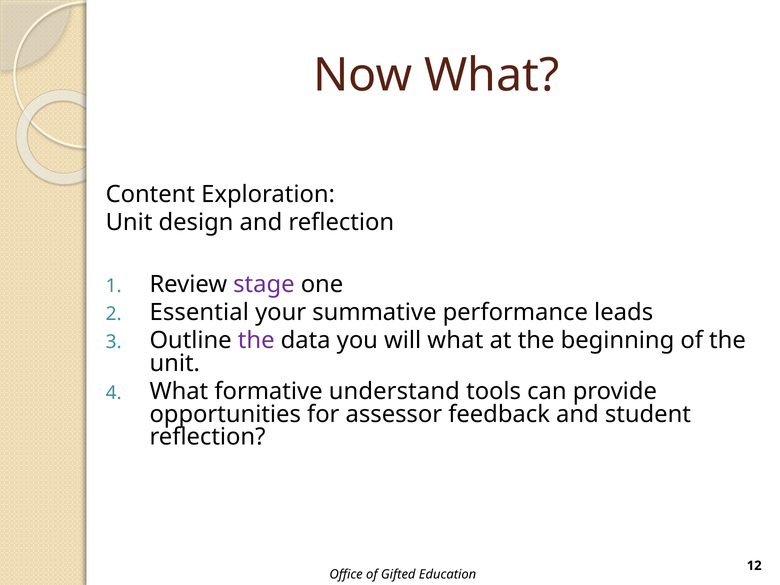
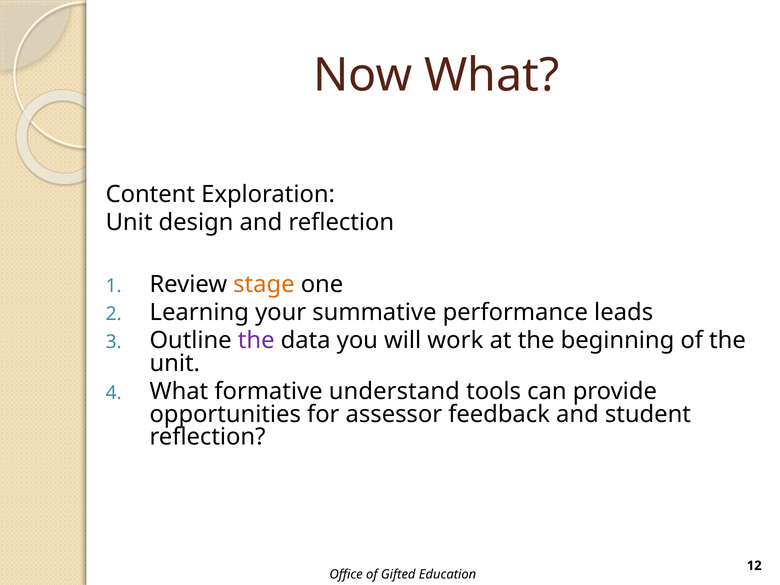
stage colour: purple -> orange
Essential: Essential -> Learning
will what: what -> work
